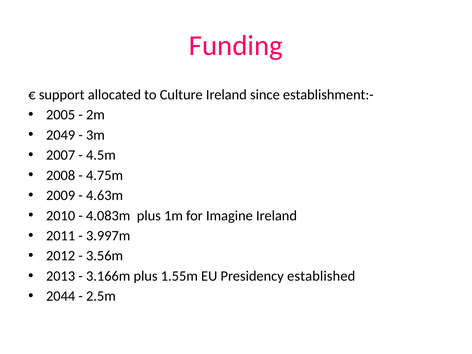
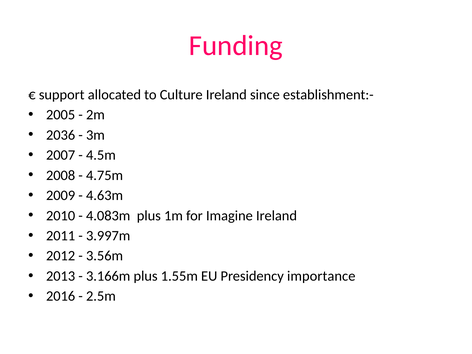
2049: 2049 -> 2036
established: established -> importance
2044: 2044 -> 2016
